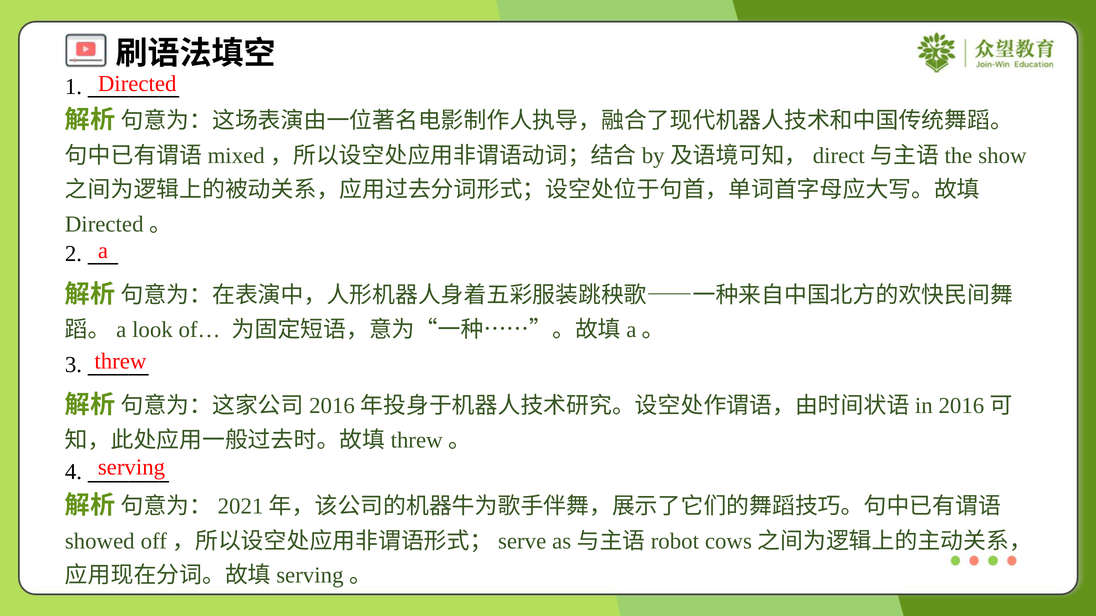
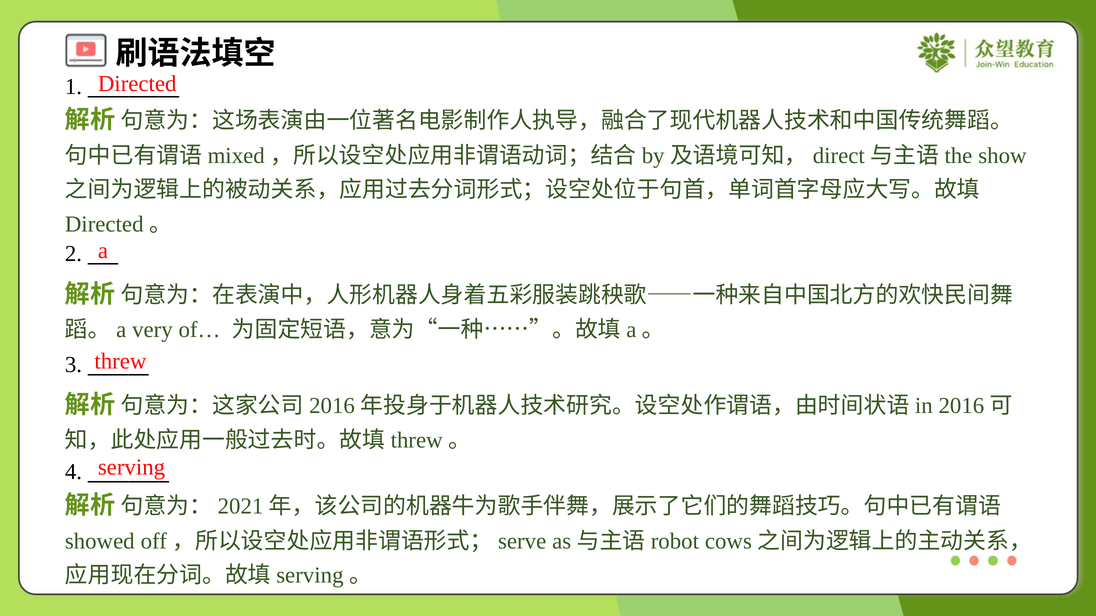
look: look -> very
